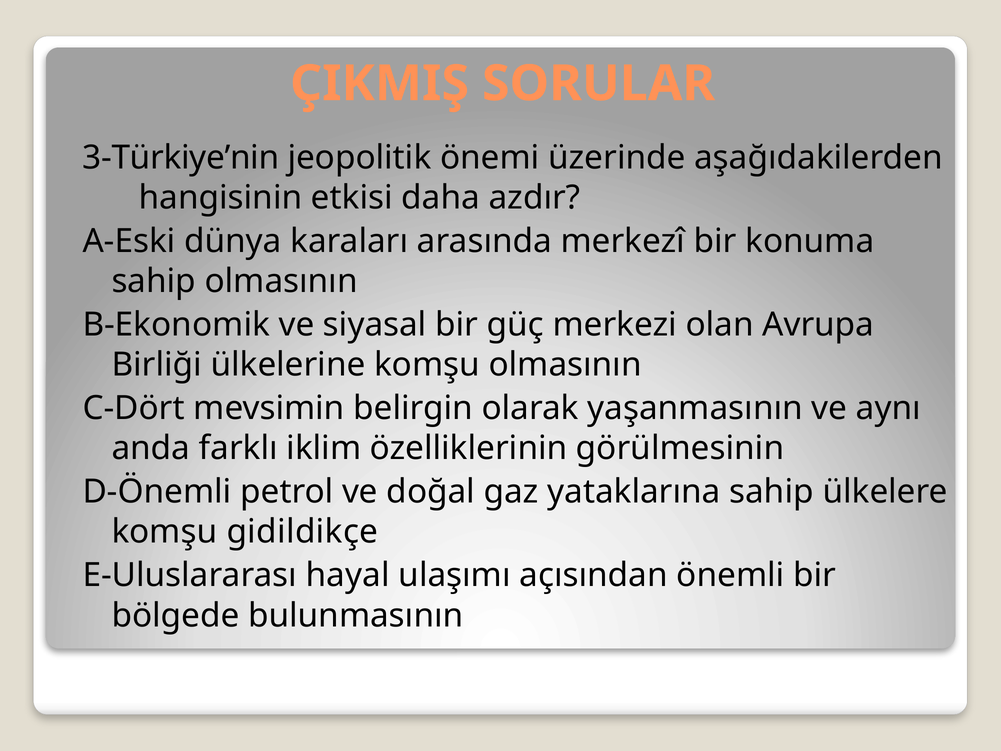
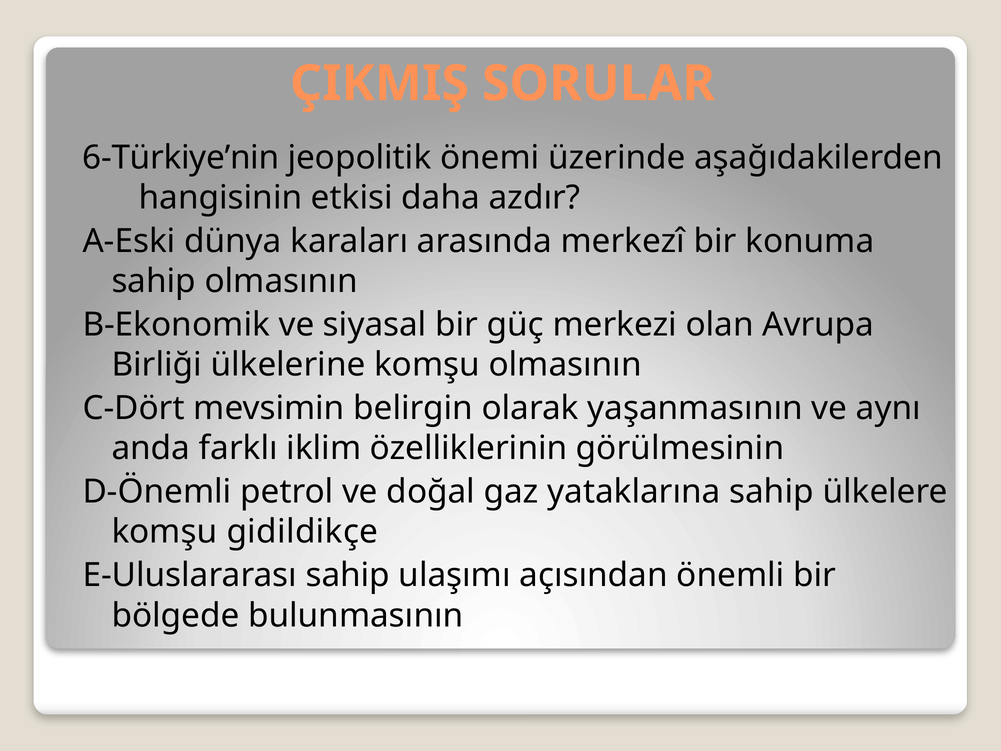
3-Türkiye’nin: 3-Türkiye’nin -> 6-Türkiye’nin
E-Uluslararası hayal: hayal -> sahip
